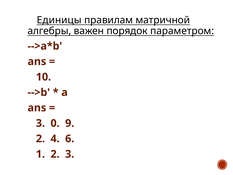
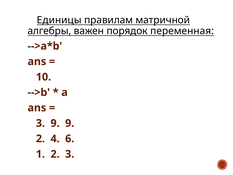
параметром: параметром -> переменная
3 0: 0 -> 9
